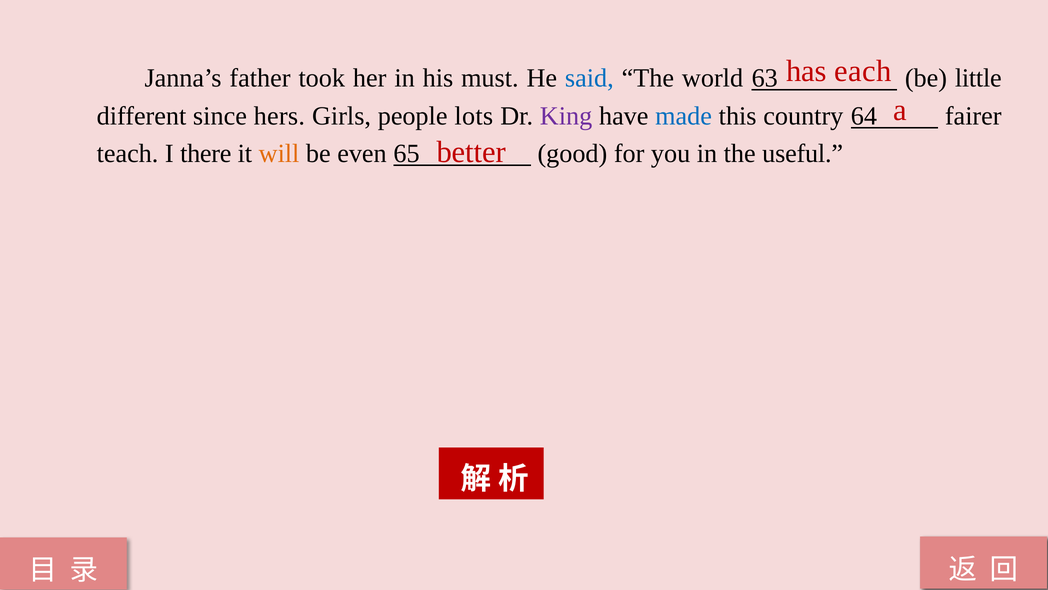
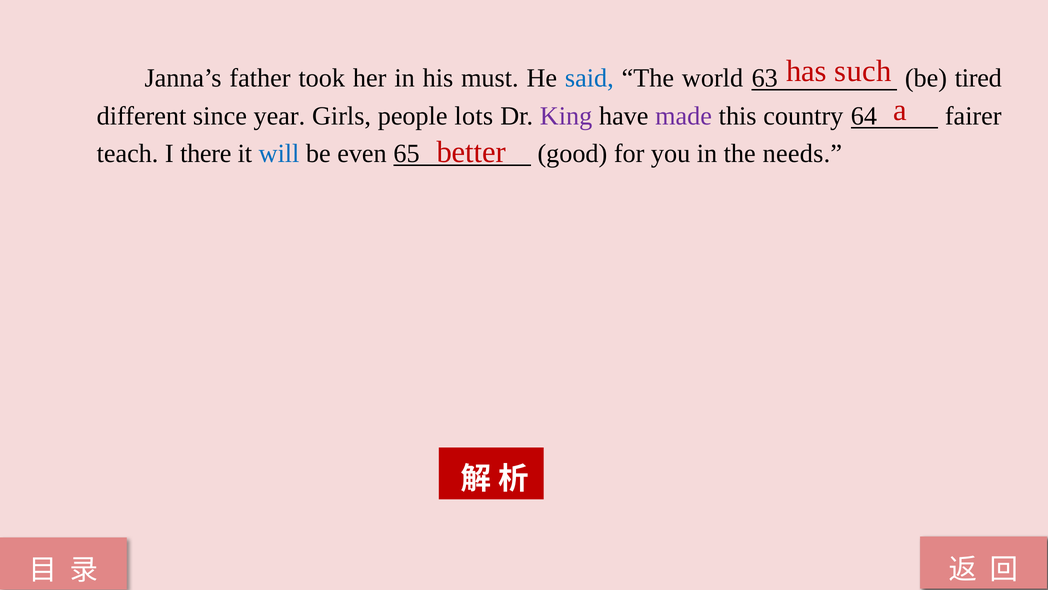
each: each -> such
little: little -> tired
hers: hers -> year
made colour: blue -> purple
will colour: orange -> blue
useful: useful -> needs
